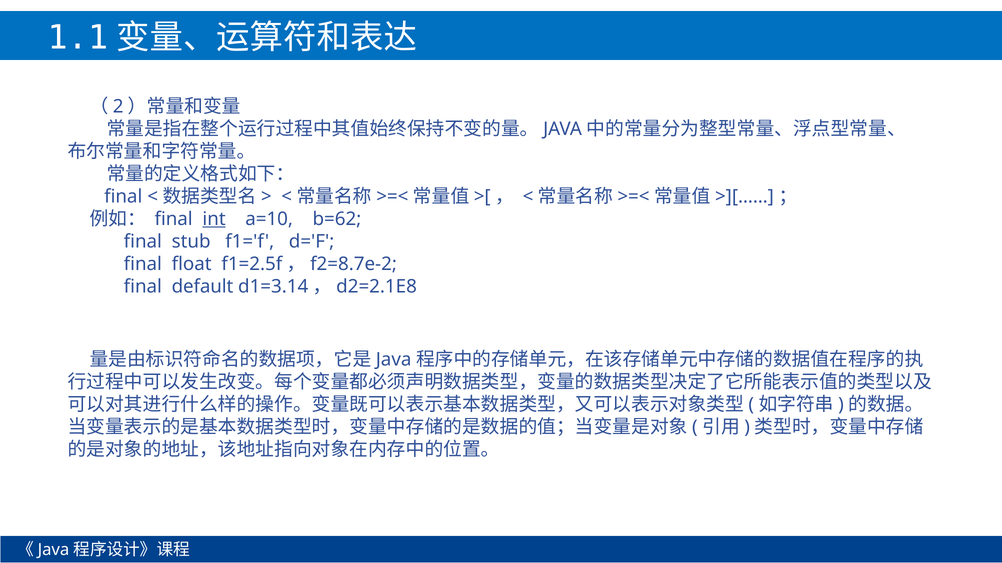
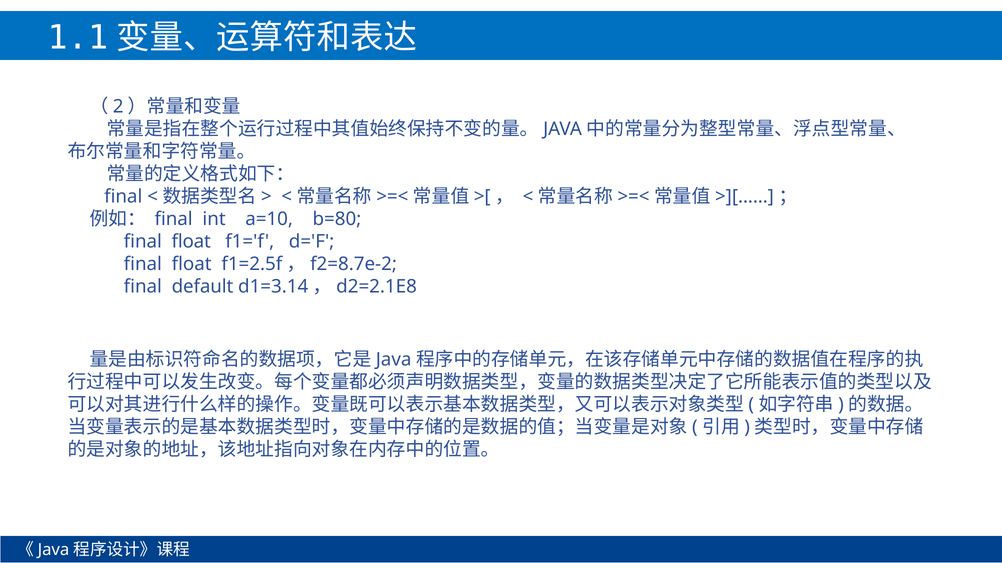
int underline: present -> none
b=62: b=62 -> b=80
stub at (191, 242): stub -> float
